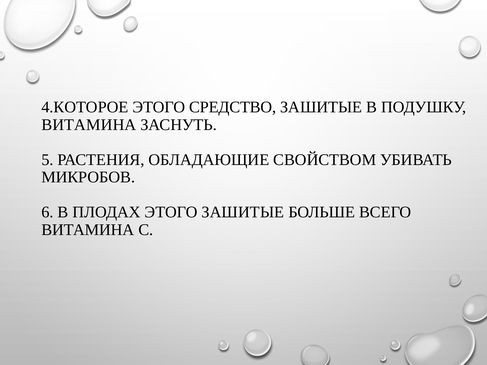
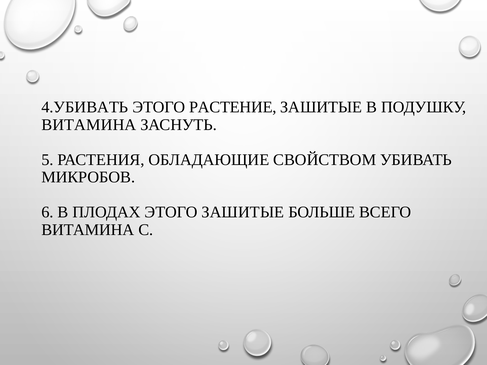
4.КОТОРОЕ: 4.КОТОРОЕ -> 4.УБИВАТЬ
СРЕДСТВО: СРЕДСТВО -> РАСТЕНИЕ
